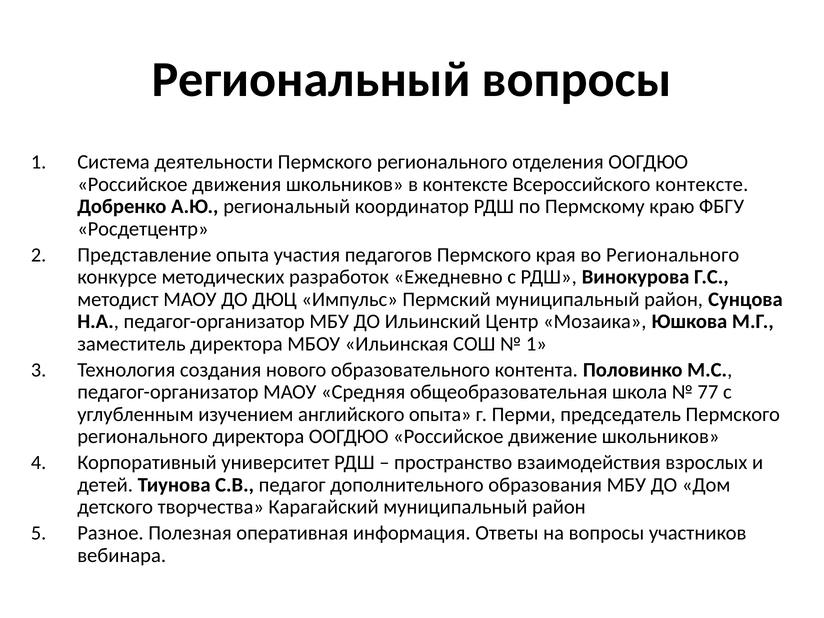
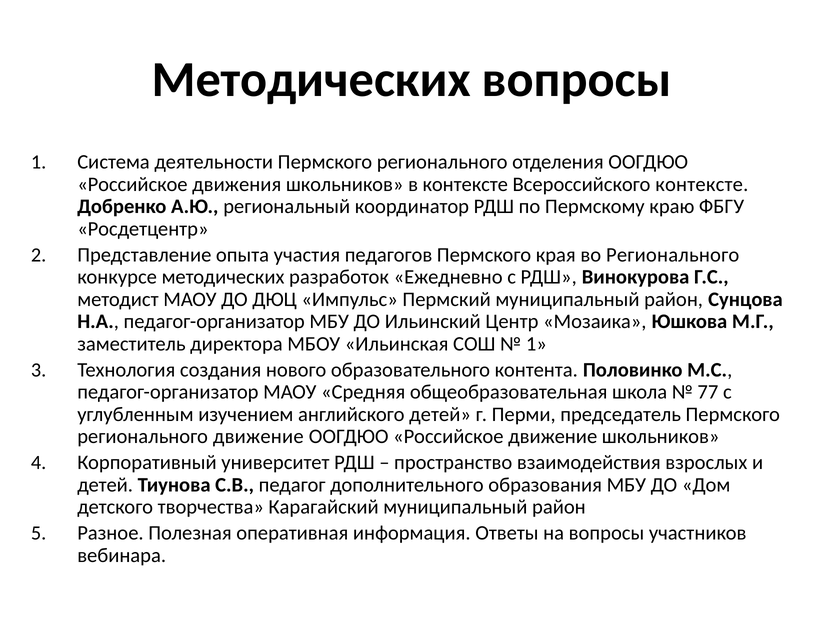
Региональный at (311, 80): Региональный -> Методических
английского опыта: опыта -> детей
регионального директора: директора -> движение
